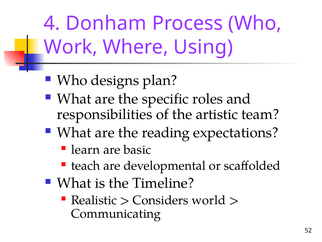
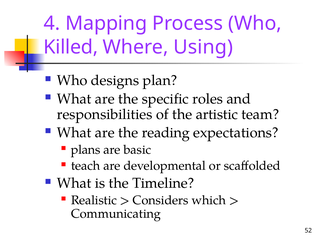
Donham: Donham -> Mapping
Work: Work -> Killed
learn: learn -> plans
world: world -> which
